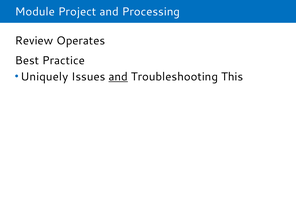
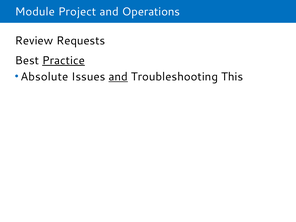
Processing: Processing -> Operations
Operates: Operates -> Requests
Practice underline: none -> present
Uniquely: Uniquely -> Absolute
